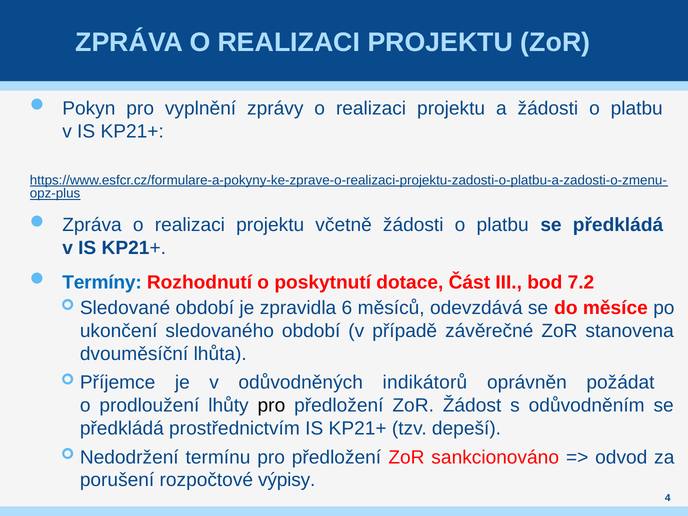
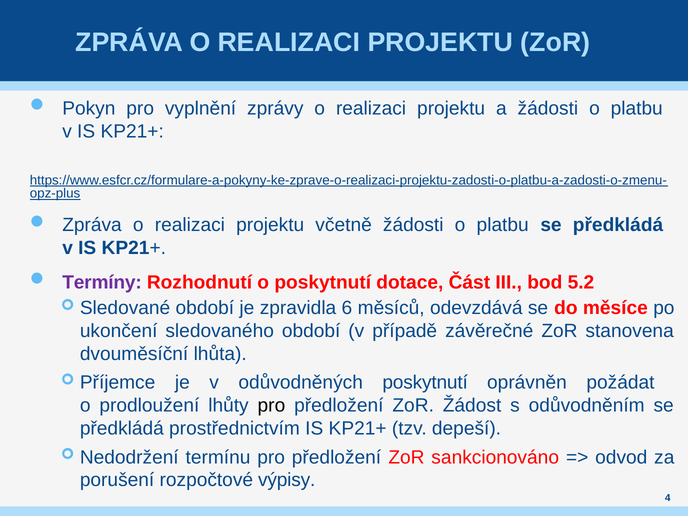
Termíny colour: blue -> purple
7.2: 7.2 -> 5.2
odůvodněných indikátorů: indikátorů -> poskytnutí
